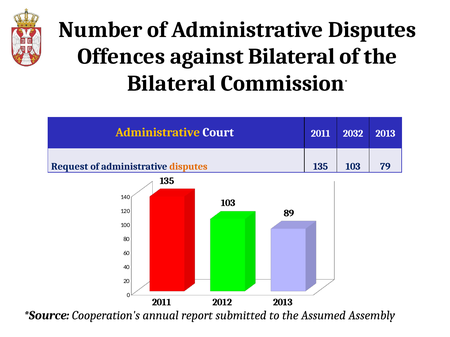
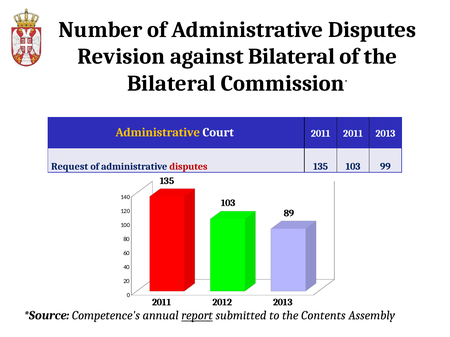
Offences: Offences -> Revision
2011 2032: 2032 -> 2011
disputes at (188, 167) colour: orange -> red
79: 79 -> 99
Cooperation's: Cooperation's -> Competence's
report underline: none -> present
Assumed: Assumed -> Contents
